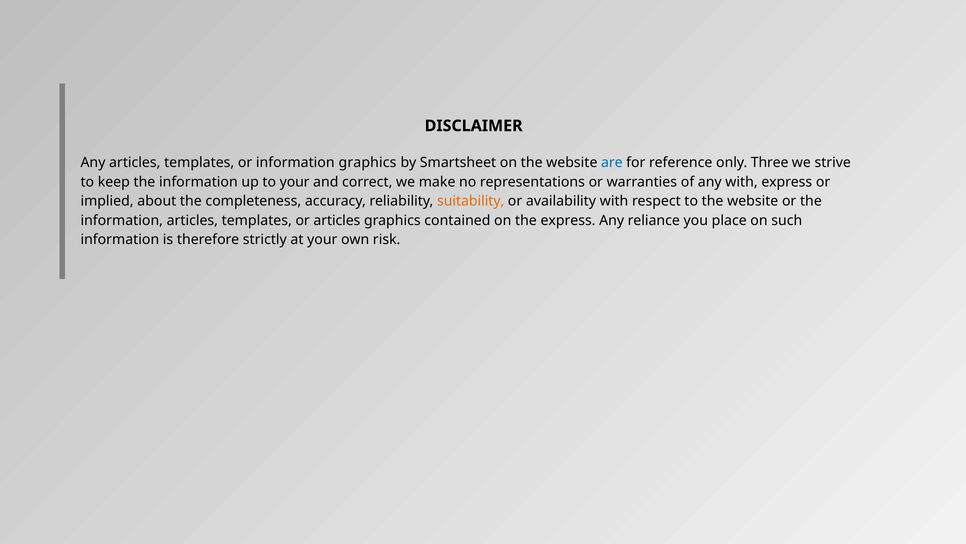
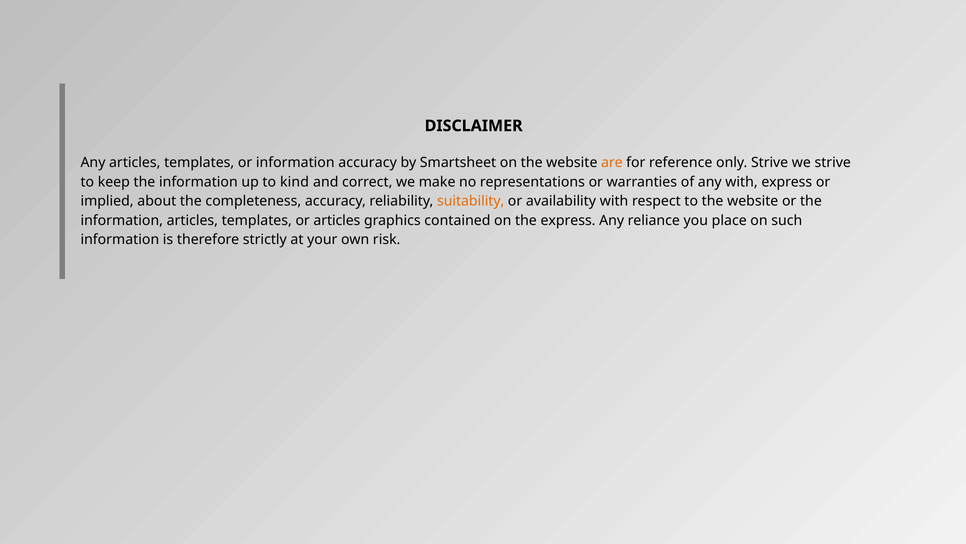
information graphics: graphics -> accuracy
are colour: blue -> orange
only Three: Three -> Strive
to your: your -> kind
